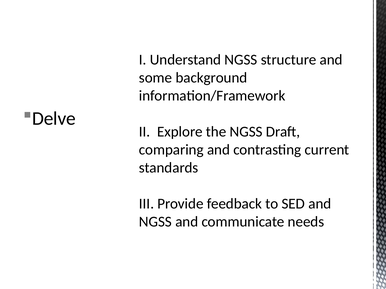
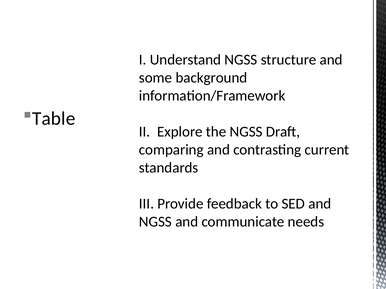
Delve: Delve -> Table
